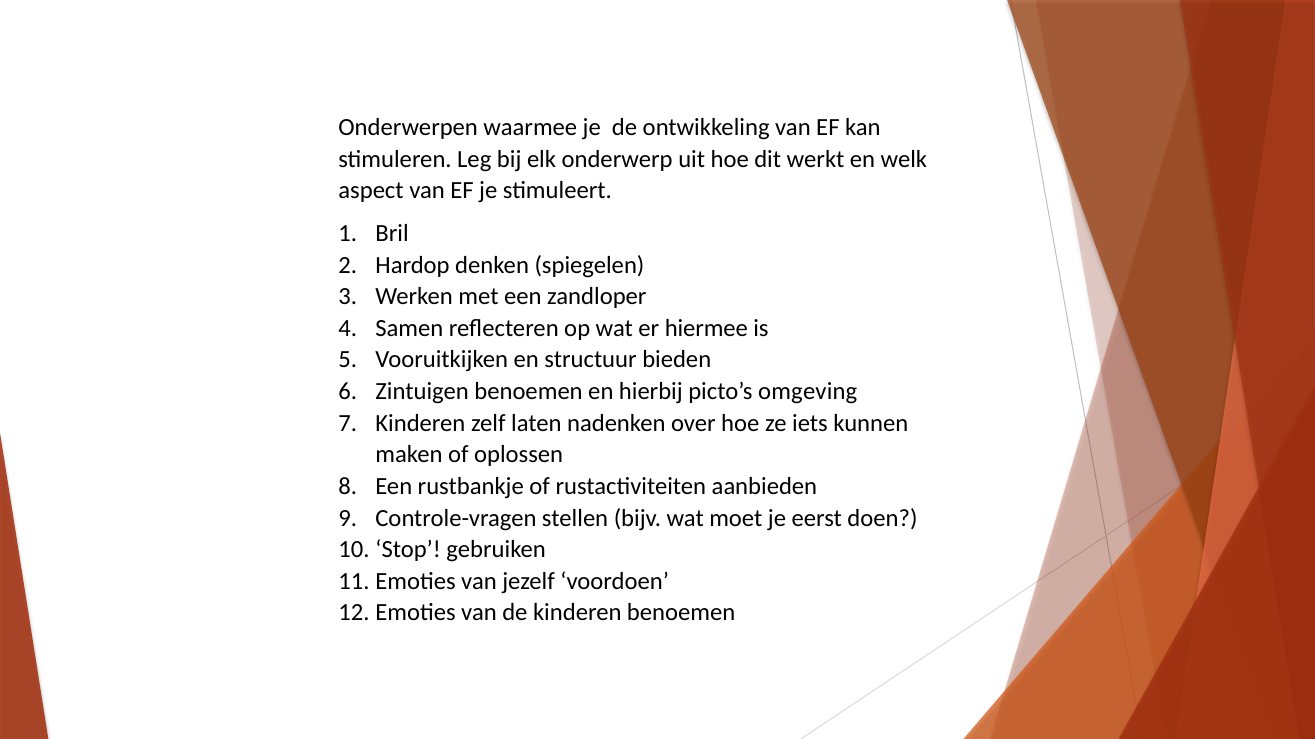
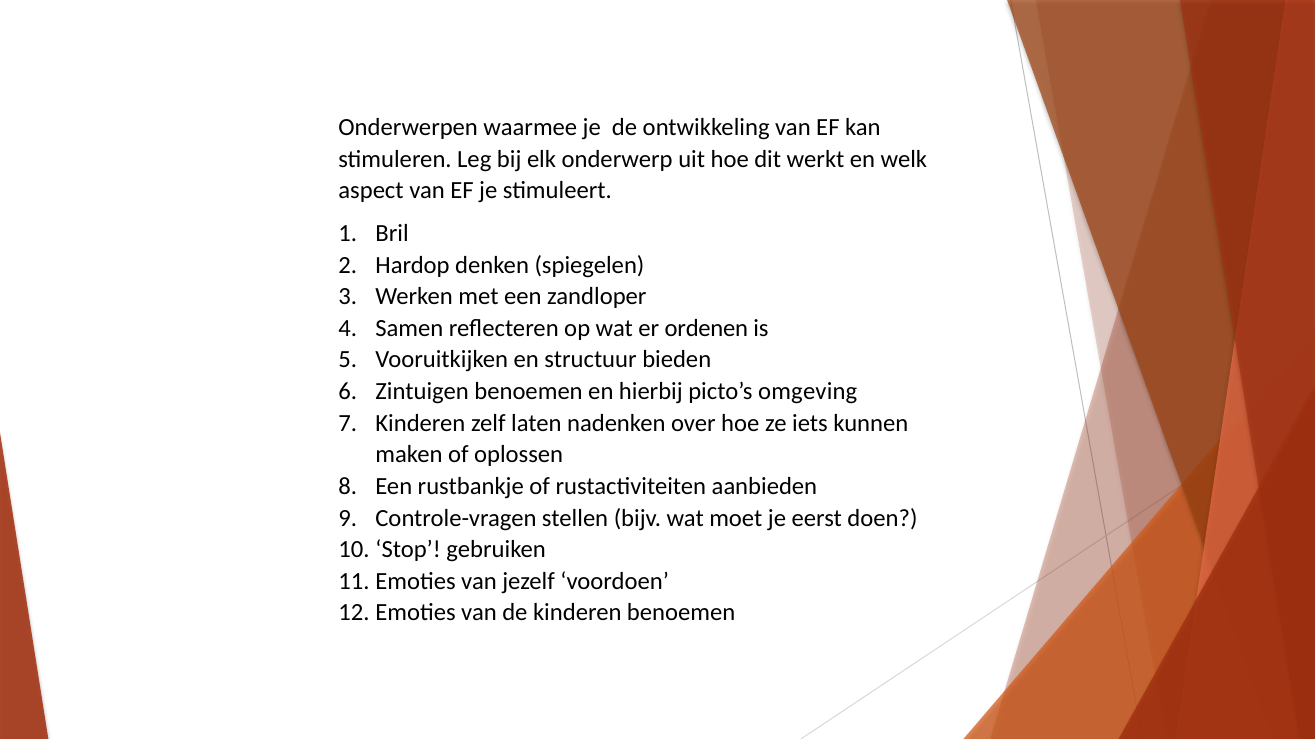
hiermee: hiermee -> ordenen
